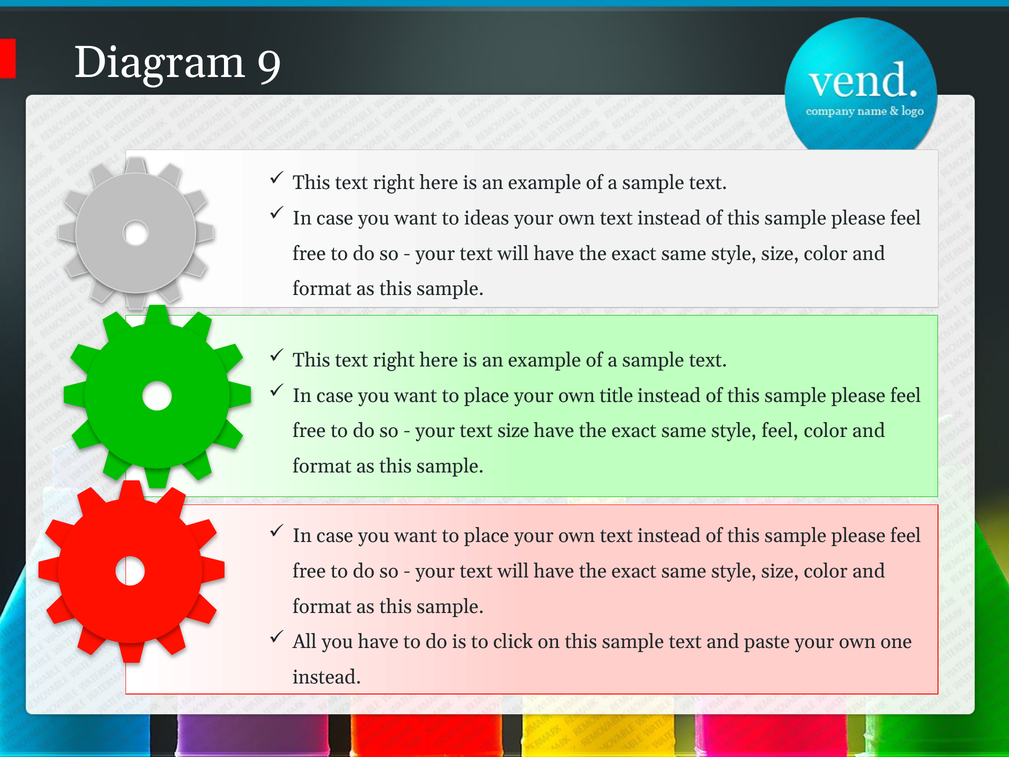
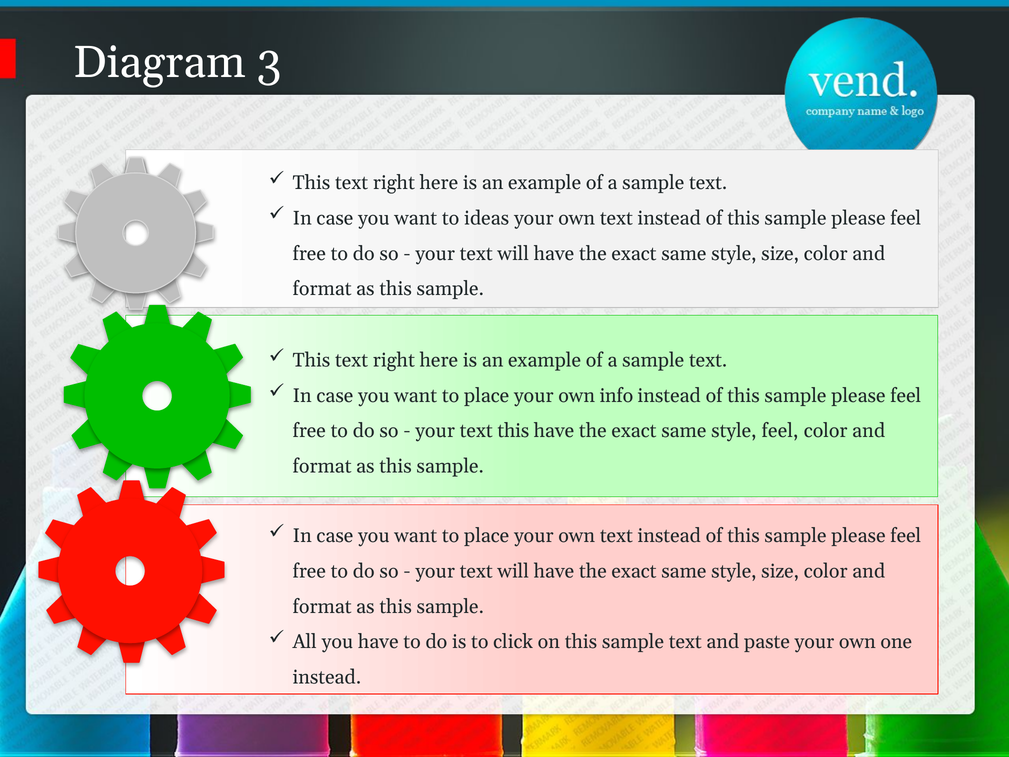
9: 9 -> 3
title: title -> info
text size: size -> this
